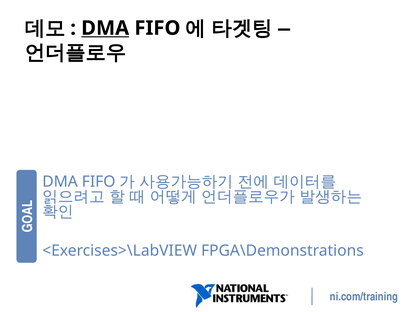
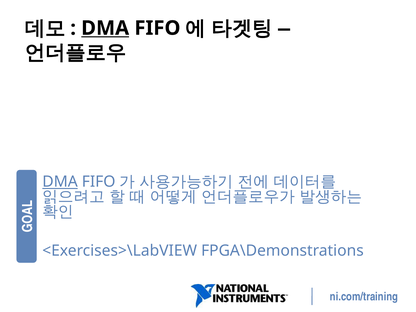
DMA at (60, 182) underline: none -> present
